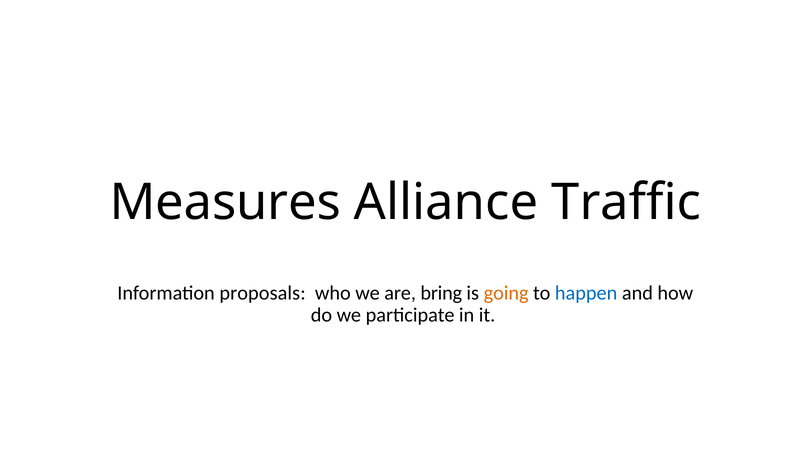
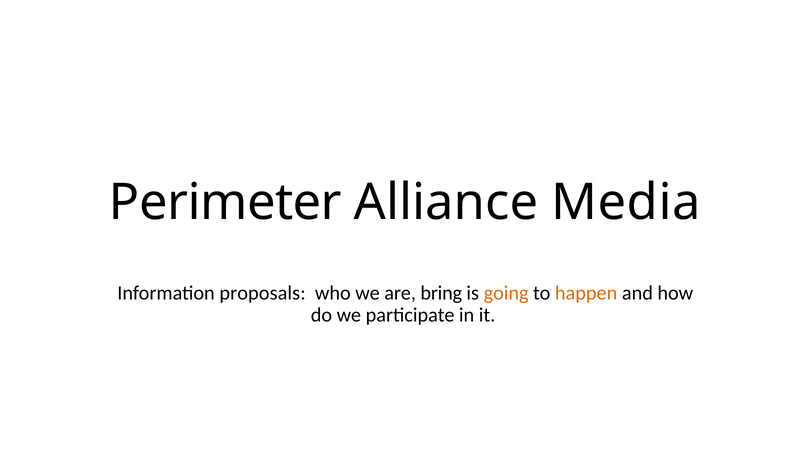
Measures: Measures -> Perimeter
Traffic: Traffic -> Media
happen colour: blue -> orange
